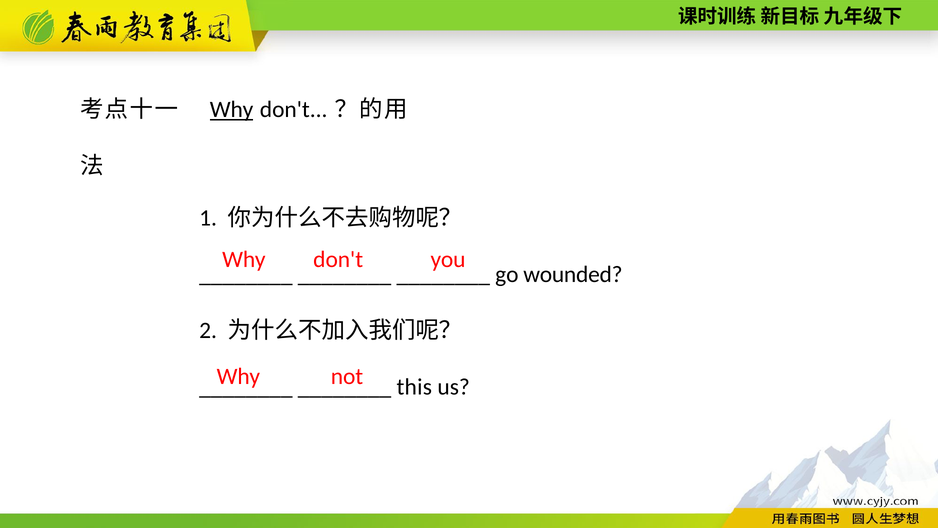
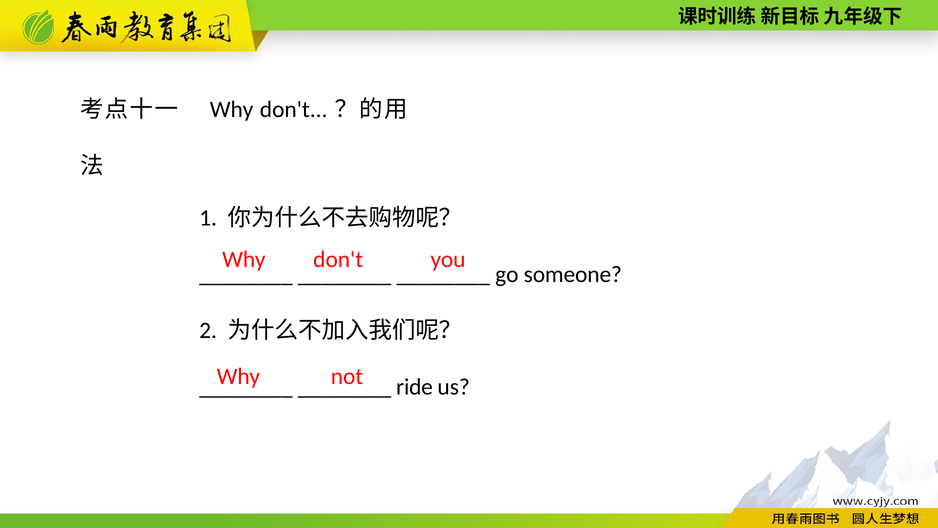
Why at (232, 109) underline: present -> none
wounded: wounded -> someone
this: this -> ride
